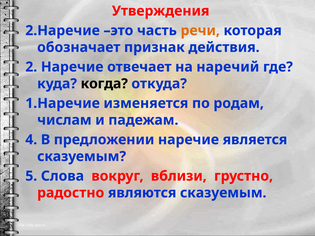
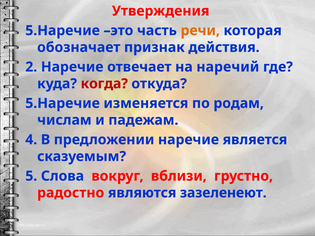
2.Наречие at (63, 31): 2.Наречие -> 5.Наречие
когда colour: black -> red
1.Наречие at (63, 103): 1.Наречие -> 5.Наречие
являются сказуемым: сказуемым -> зазеленеют
